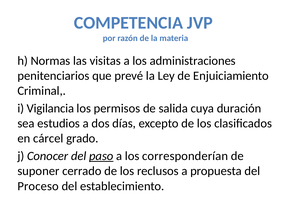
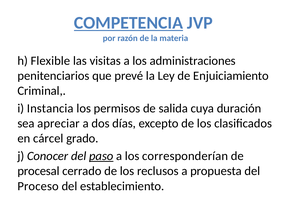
COMPETENCIA underline: none -> present
Normas: Normas -> Flexible
Vigilancia: Vigilancia -> Instancia
estudios: estudios -> apreciar
suponer: suponer -> procesal
